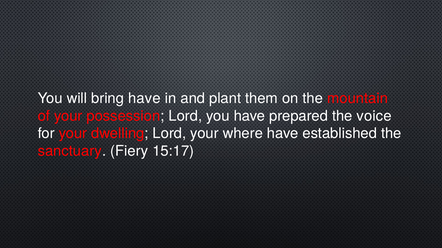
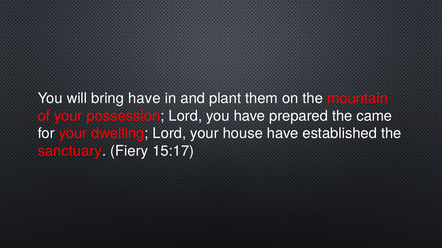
voice: voice -> came
where: where -> house
